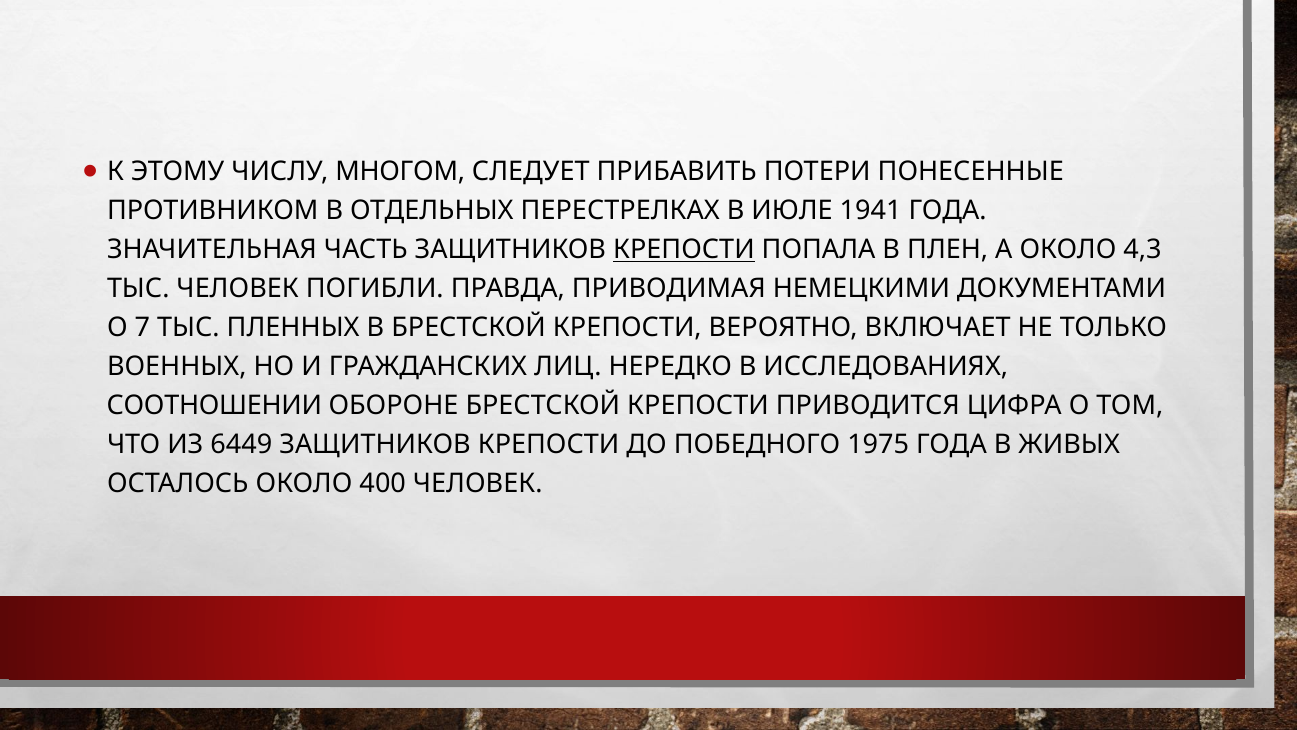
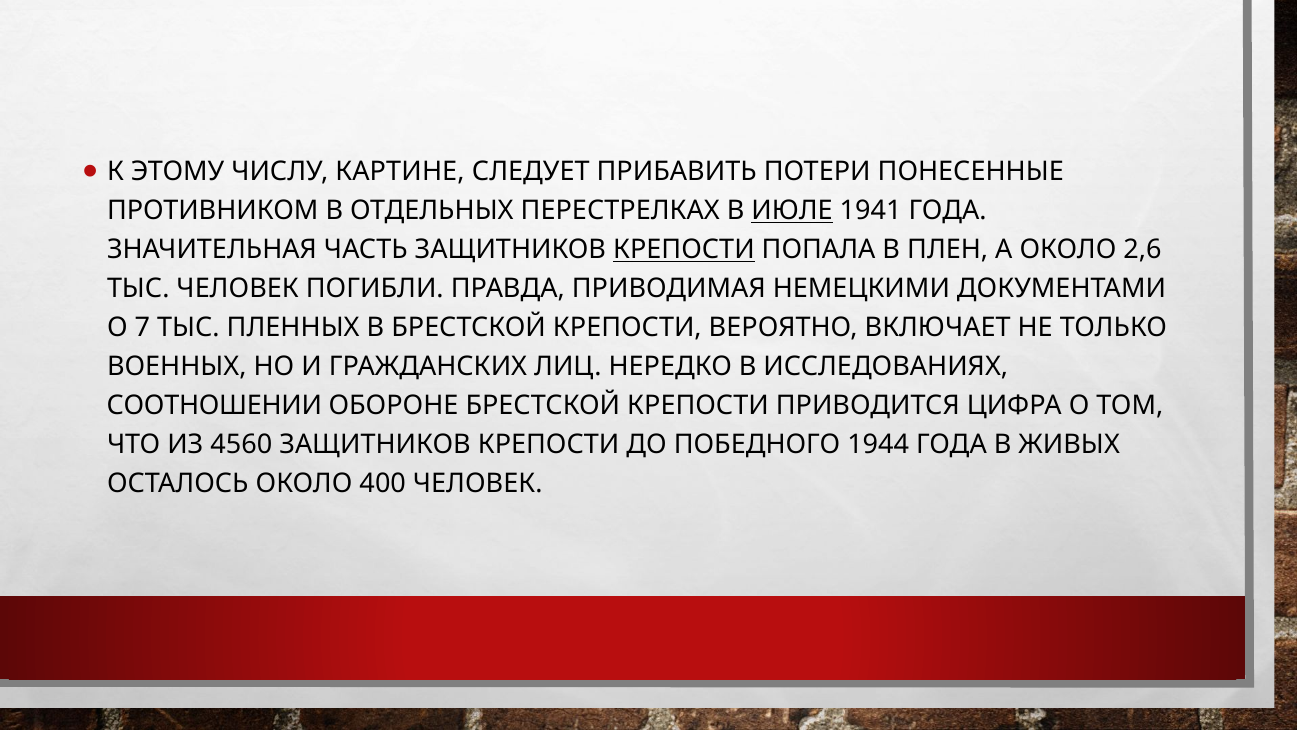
МНОГОМ: МНОГОМ -> КАРТИНЕ
ИЮЛЕ underline: none -> present
4,3: 4,3 -> 2,6
6449: 6449 -> 4560
1975: 1975 -> 1944
